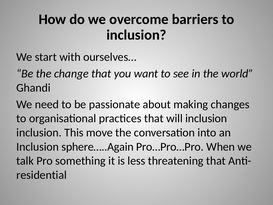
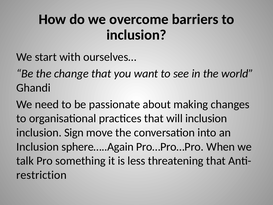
This: This -> Sign
residential: residential -> restriction
